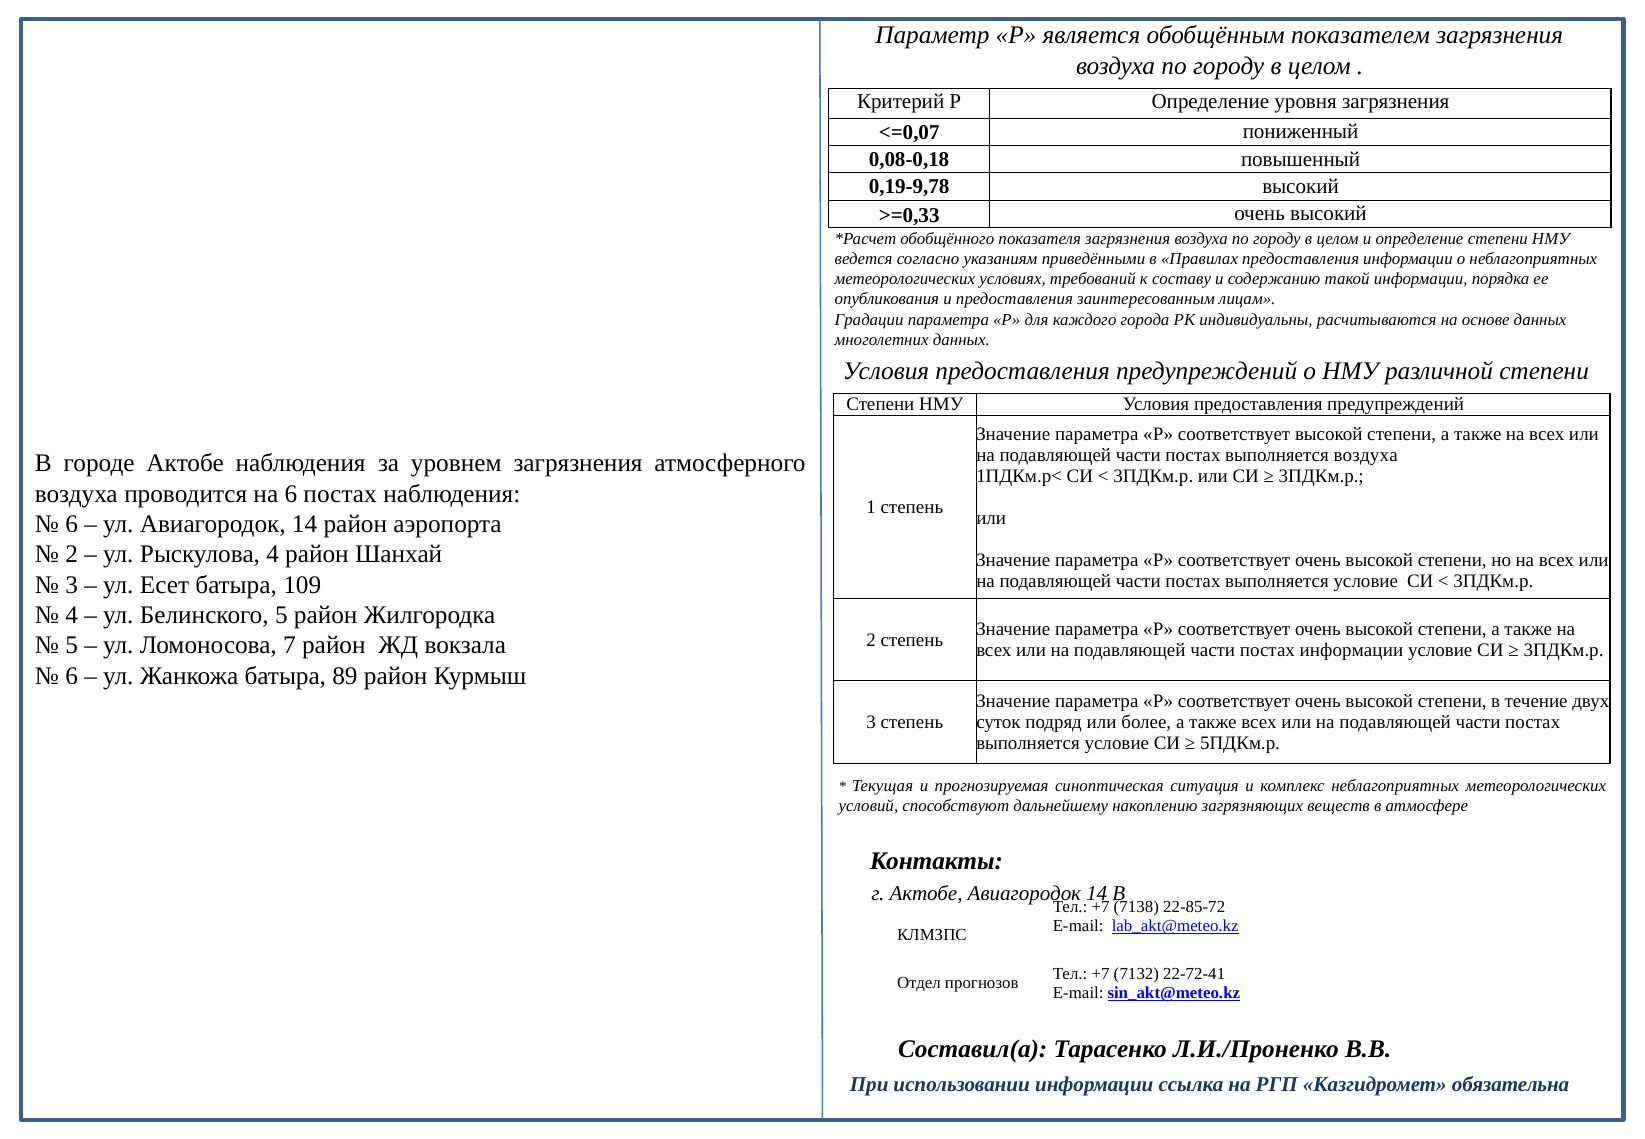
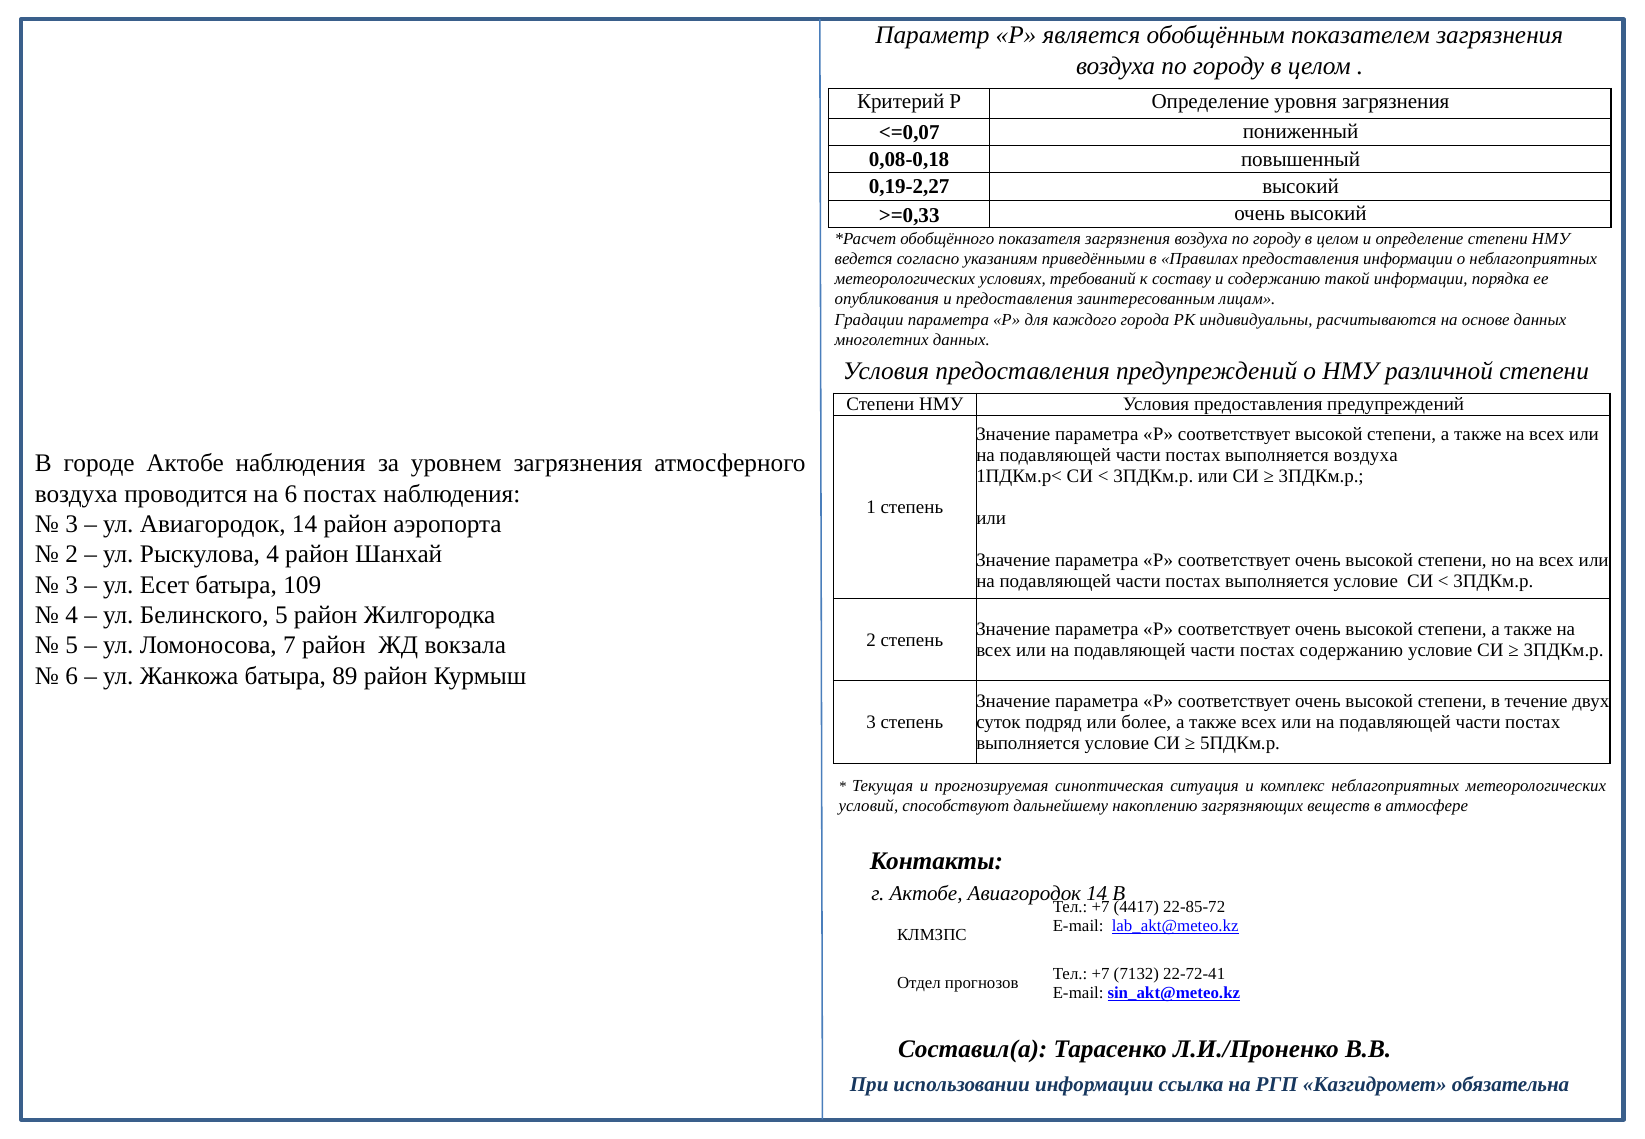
0,19-9,78: 0,19-9,78 -> 0,19-2,27
6 at (72, 524): 6 -> 3
постах информации: информации -> содержанию
7138: 7138 -> 4417
